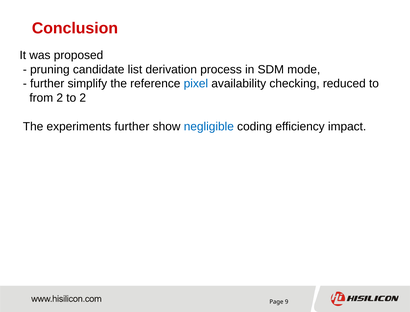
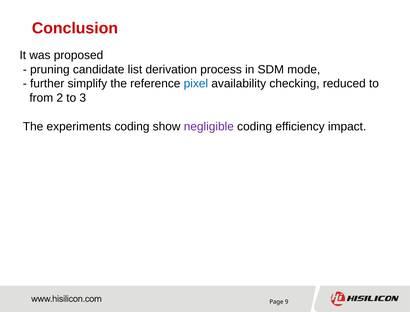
to 2: 2 -> 3
experiments further: further -> coding
negligible colour: blue -> purple
